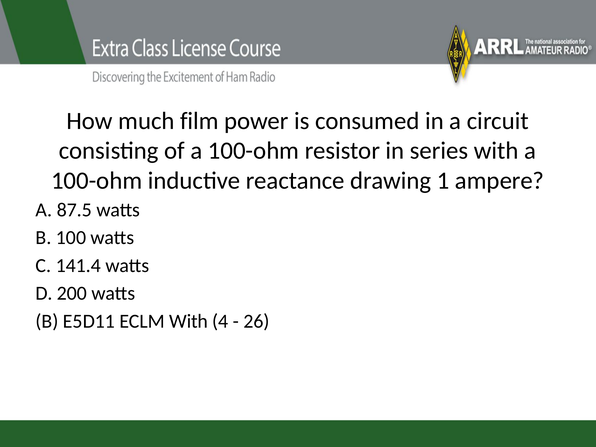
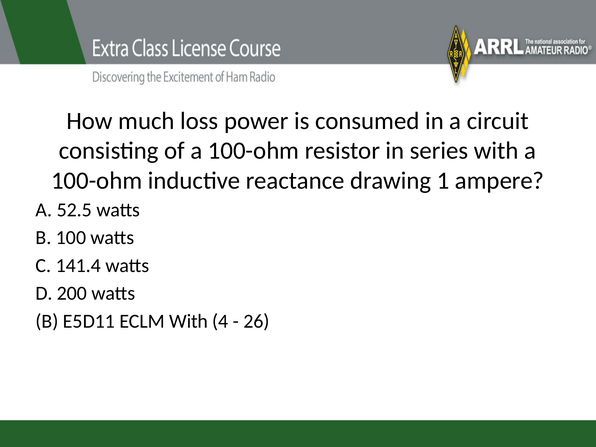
film: film -> loss
87.5: 87.5 -> 52.5
